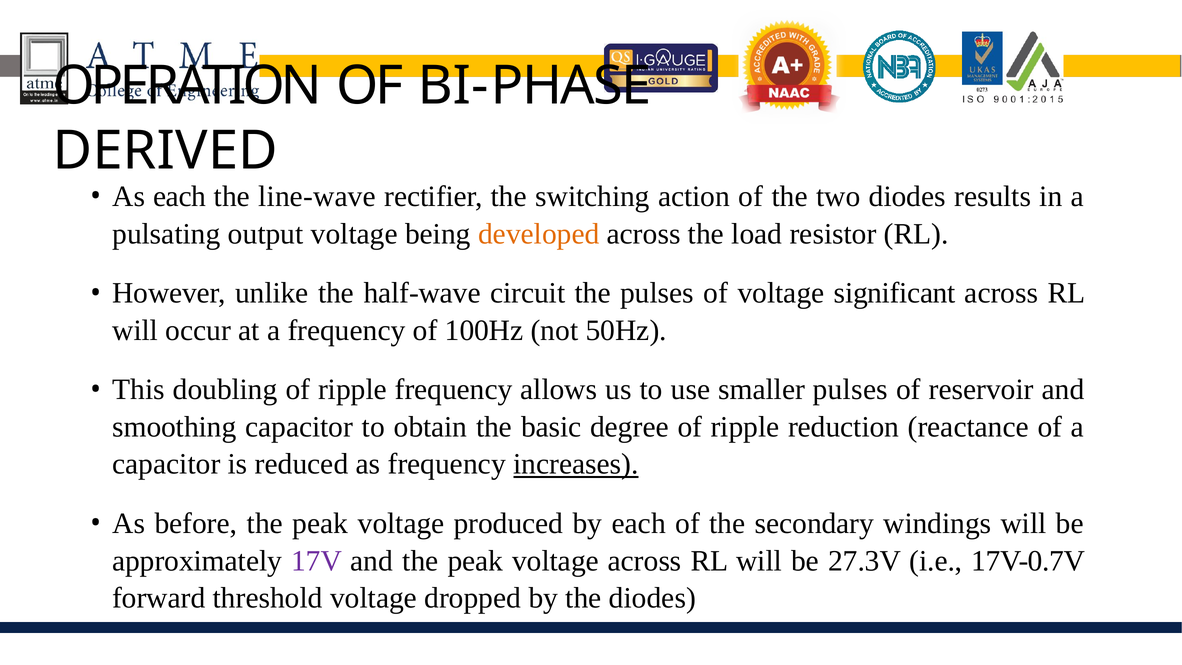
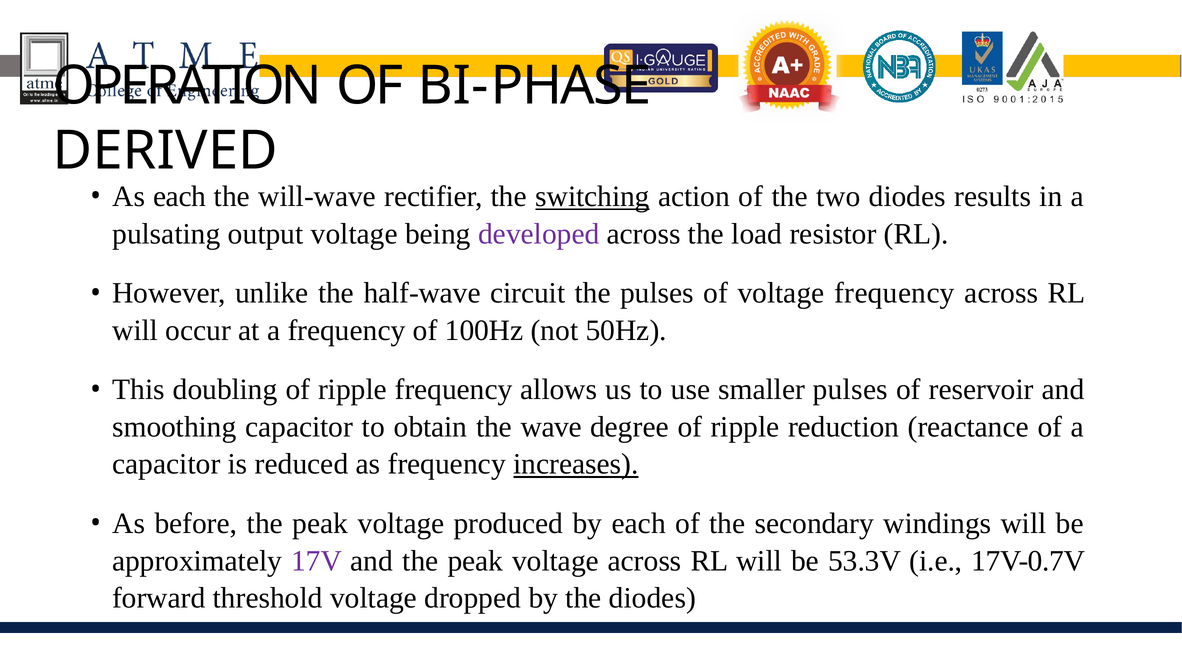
line-wave: line-wave -> will-wave
switching underline: none -> present
developed colour: orange -> purple
voltage significant: significant -> frequency
basic: basic -> wave
27.3V: 27.3V -> 53.3V
